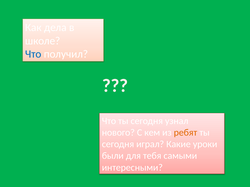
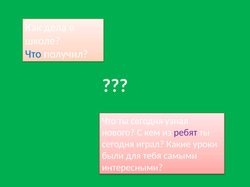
ребят colour: orange -> purple
